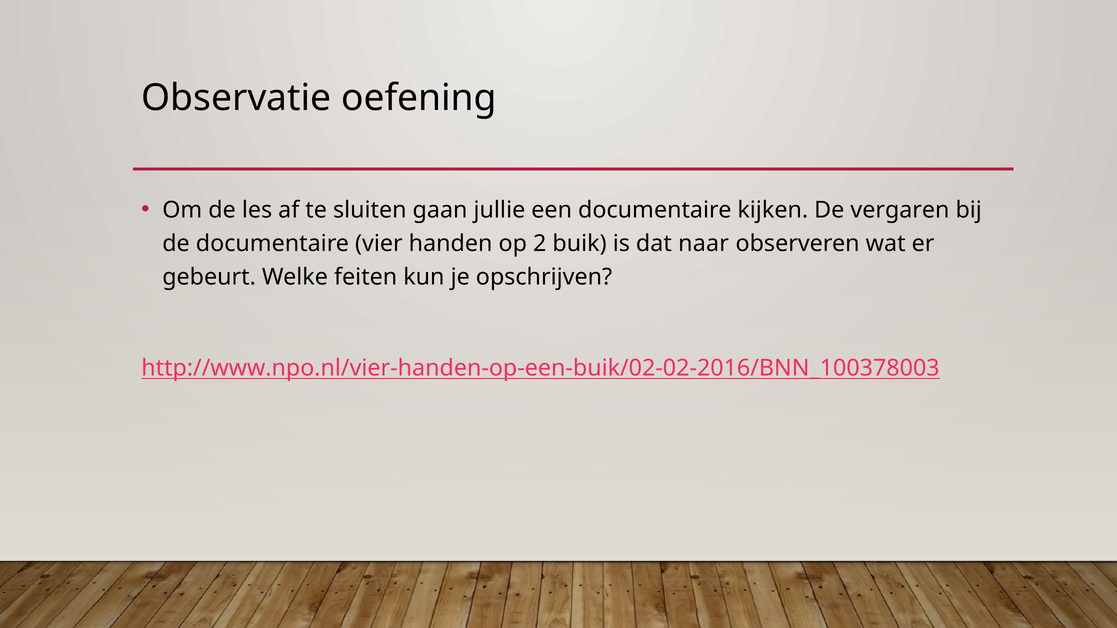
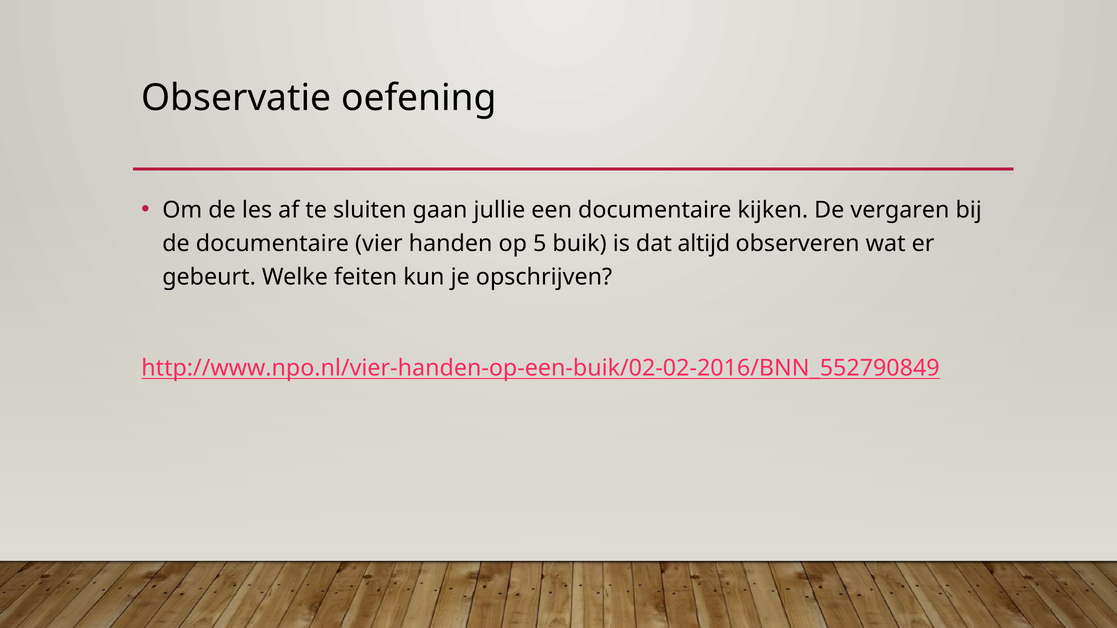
2: 2 -> 5
naar: naar -> altijd
http://www.npo.nl/vier-handen-op-een-buik/02-02-2016/BNN_100378003: http://www.npo.nl/vier-handen-op-een-buik/02-02-2016/BNN_100378003 -> http://www.npo.nl/vier-handen-op-een-buik/02-02-2016/BNN_552790849
